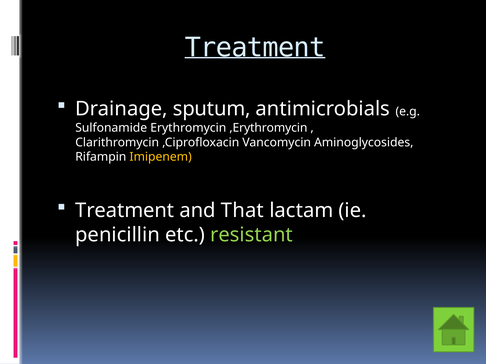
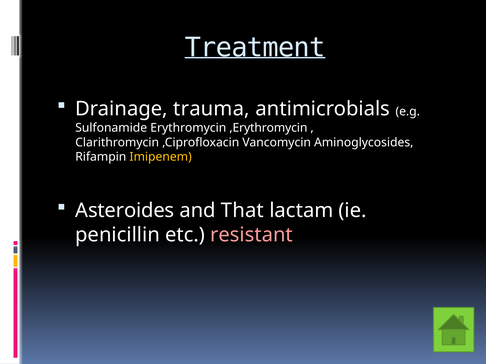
sputum: sputum -> trauma
Treatment at (125, 211): Treatment -> Asteroides
resistant colour: light green -> pink
